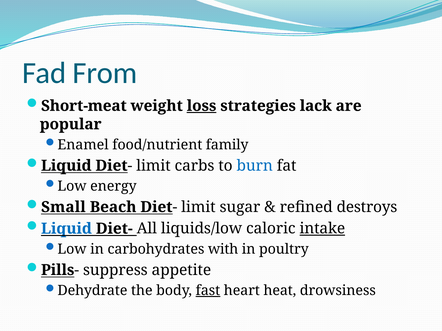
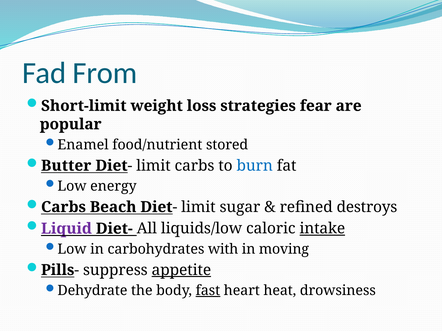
Short-meat: Short-meat -> Short-limit
loss underline: present -> none
lack: lack -> fear
family: family -> stored
Liquid at (66, 166): Liquid -> Butter
Small at (63, 207): Small -> Carbs
Liquid at (66, 229) colour: blue -> purple
poultry: poultry -> moving
appetite underline: none -> present
